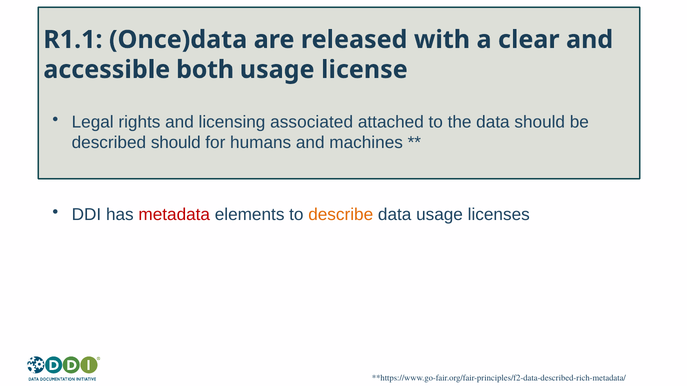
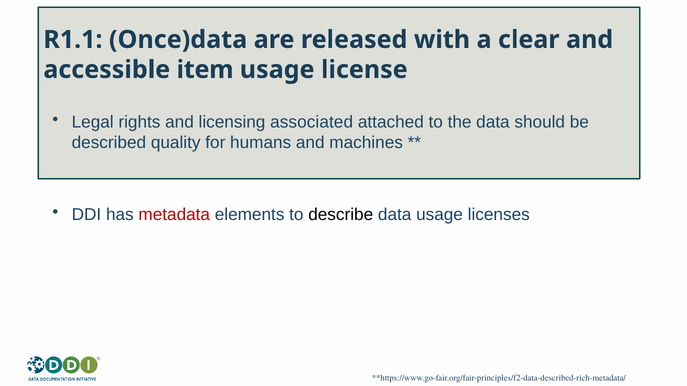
both: both -> item
described should: should -> quality
describe colour: orange -> black
